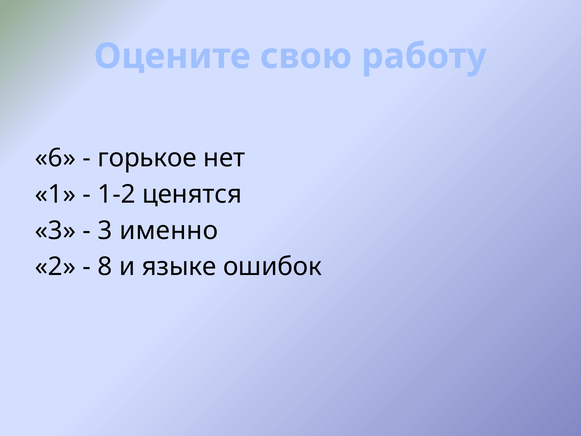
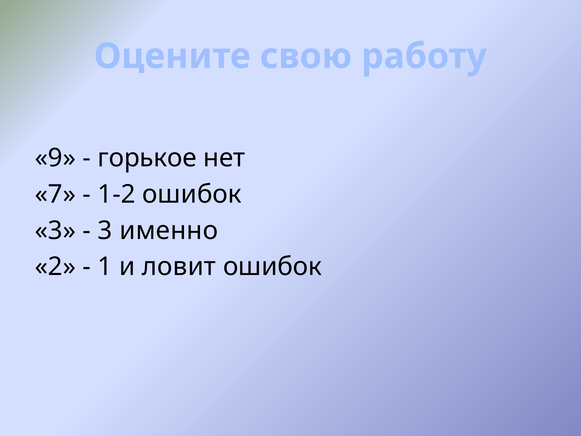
6: 6 -> 9
1: 1 -> 7
1-2 ценятся: ценятся -> ошибок
8: 8 -> 1
языке: языке -> ловит
